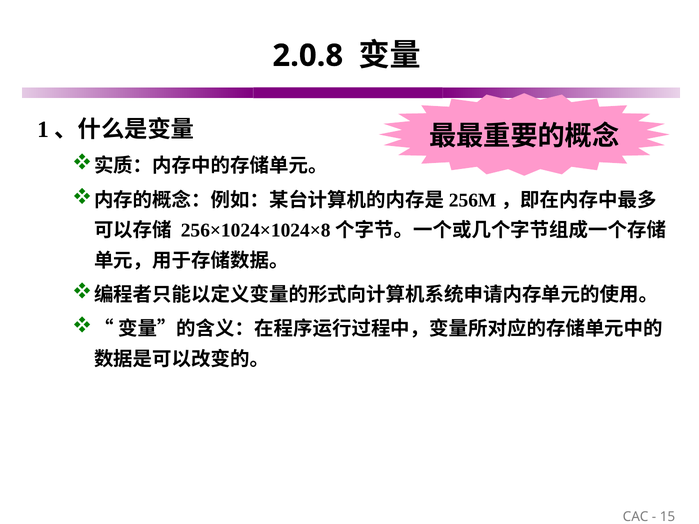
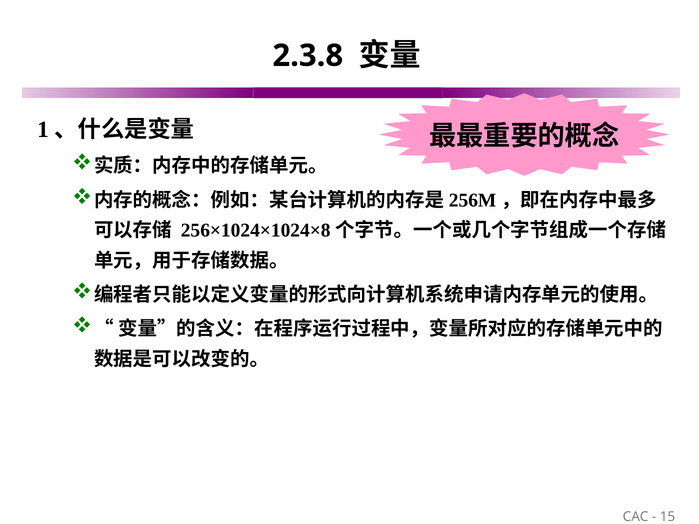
2.0.8: 2.0.8 -> 2.3.8
